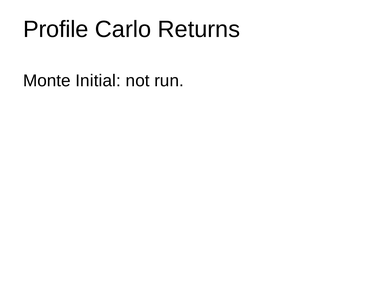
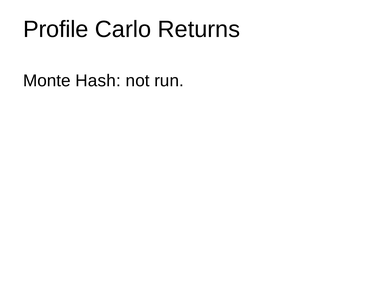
Initial: Initial -> Hash
